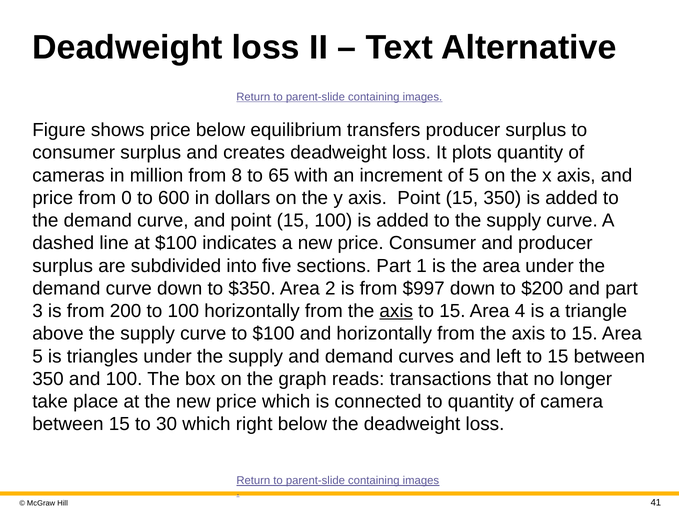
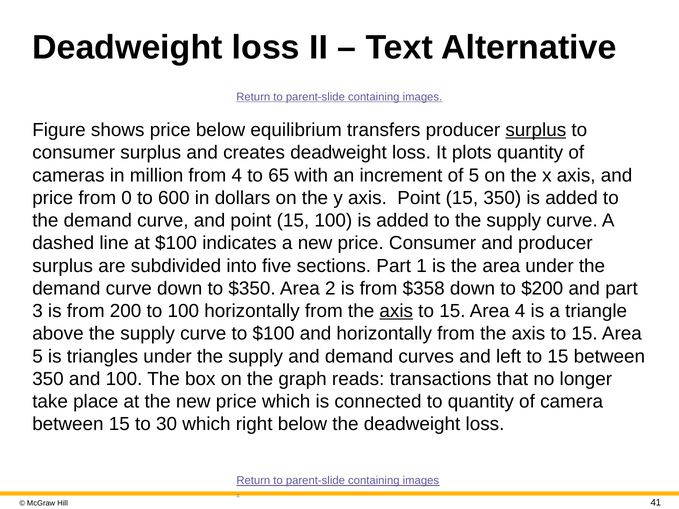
surplus at (536, 130) underline: none -> present
from 8: 8 -> 4
$997: $997 -> $358
